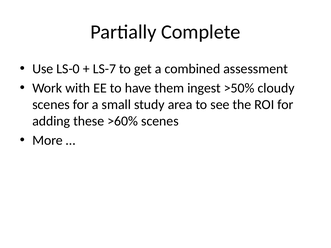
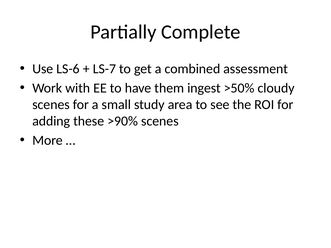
LS-0: LS-0 -> LS-6
>60%: >60% -> >90%
